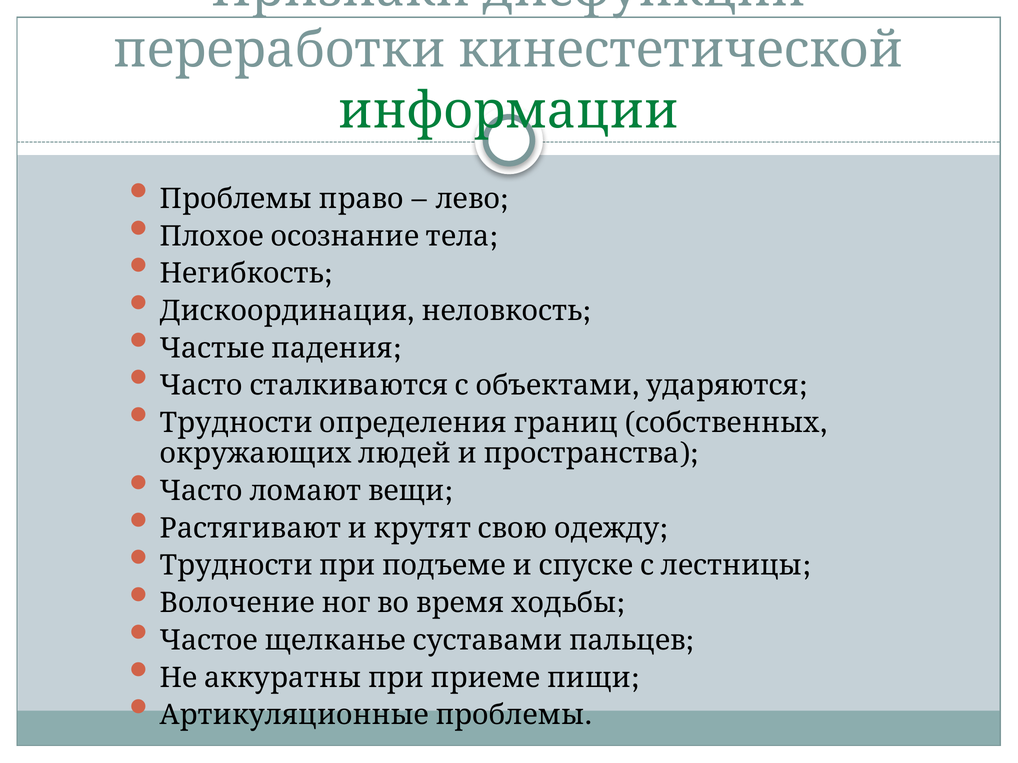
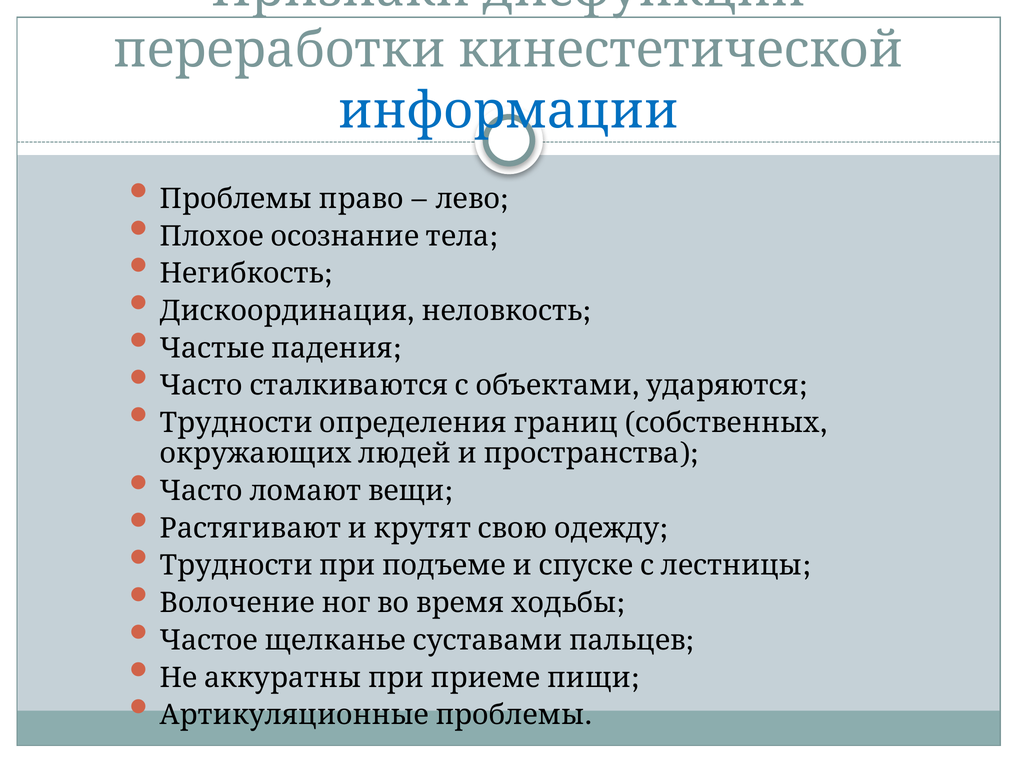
информации colour: green -> blue
